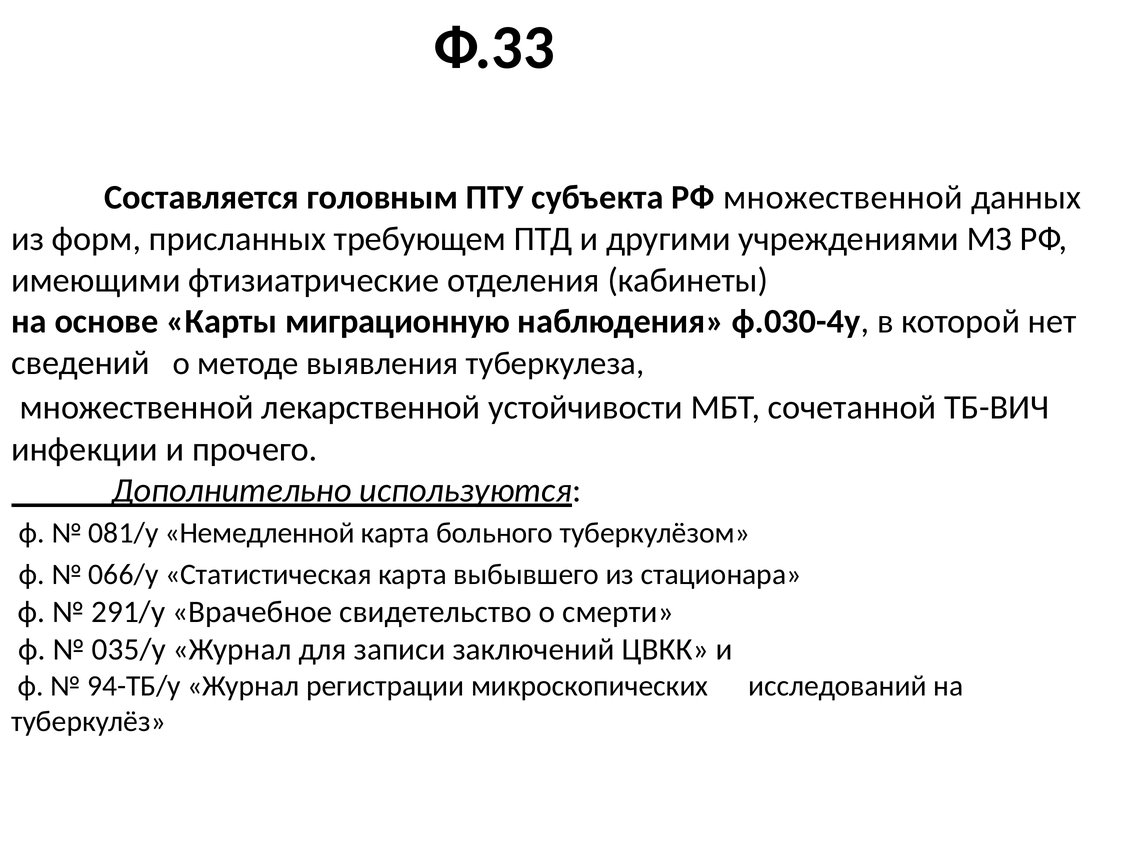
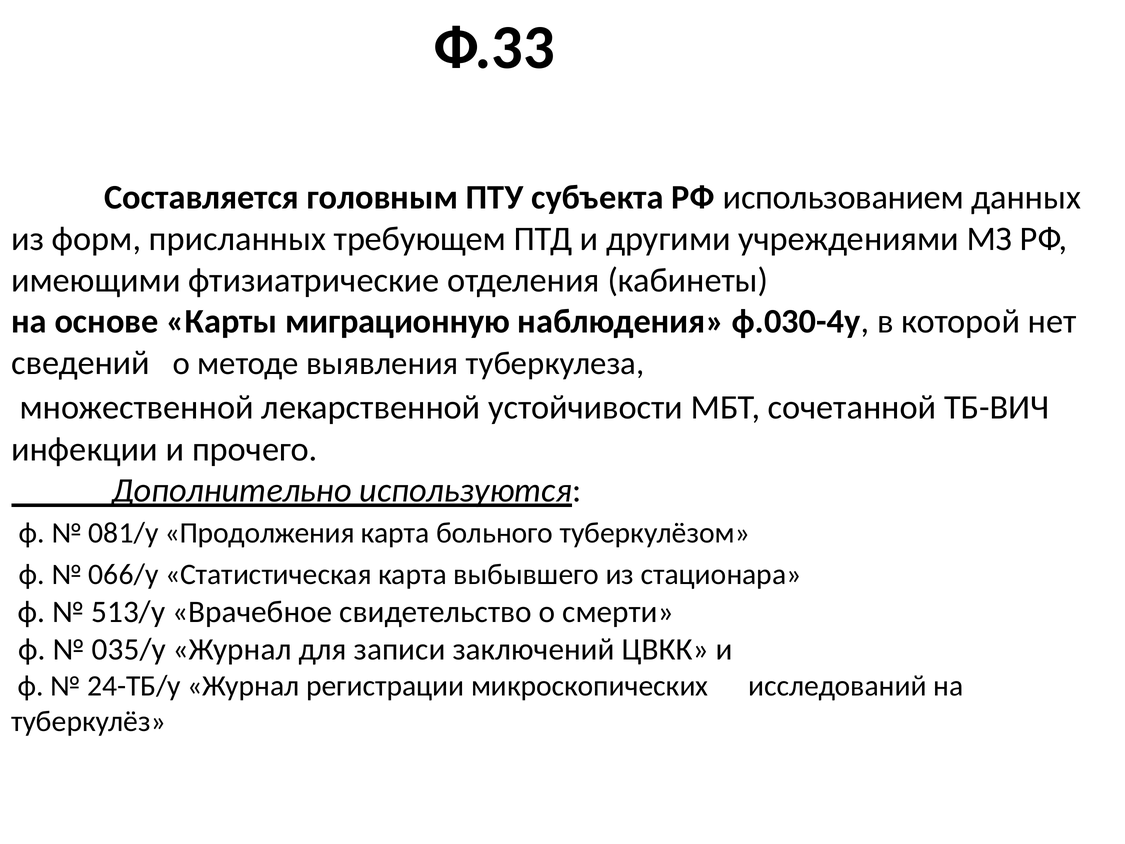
РФ множественной: множественной -> использованием
Немедленной: Немедленной -> Продолжения
291/у: 291/у -> 513/у
94-ТБ/у: 94-ТБ/у -> 24-ТБ/у
